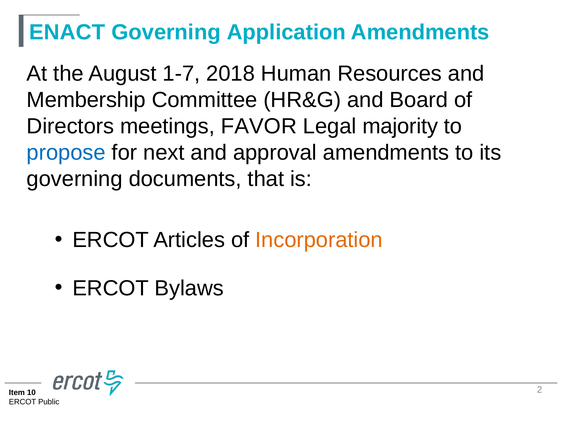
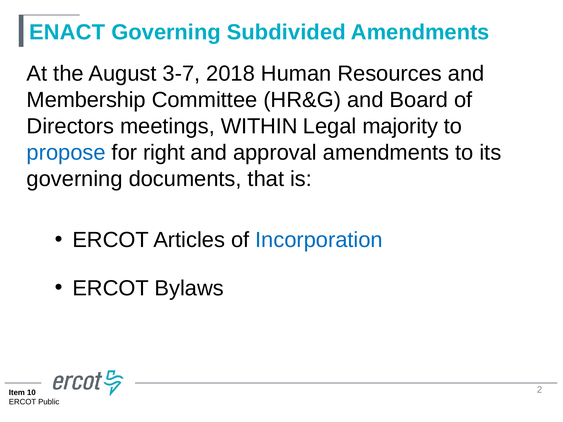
Application: Application -> Subdivided
1-7: 1-7 -> 3-7
FAVOR: FAVOR -> WITHIN
next: next -> right
Incorporation colour: orange -> blue
